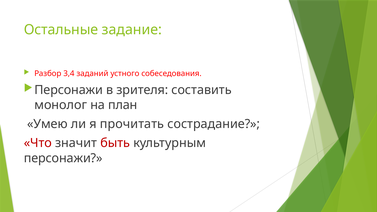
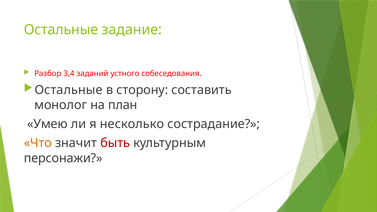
Персонажи at (69, 90): Персонажи -> Остальные
зрителя: зрителя -> сторону
прочитать: прочитать -> несколько
Что colour: red -> orange
